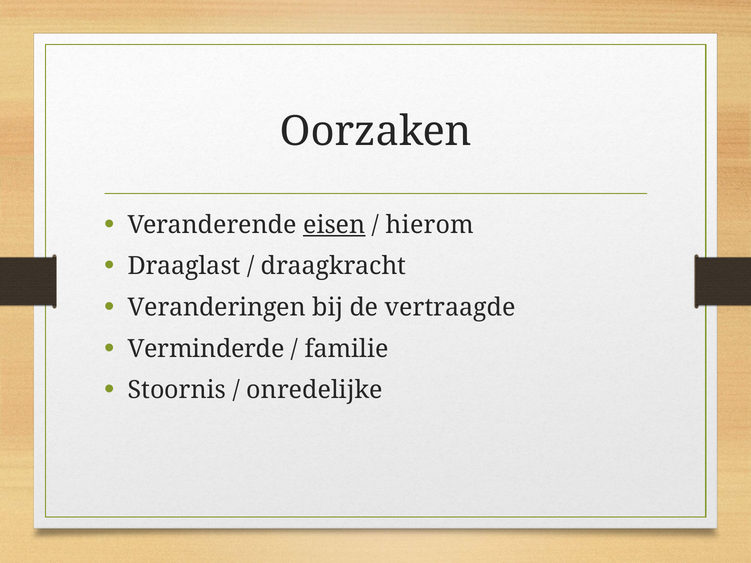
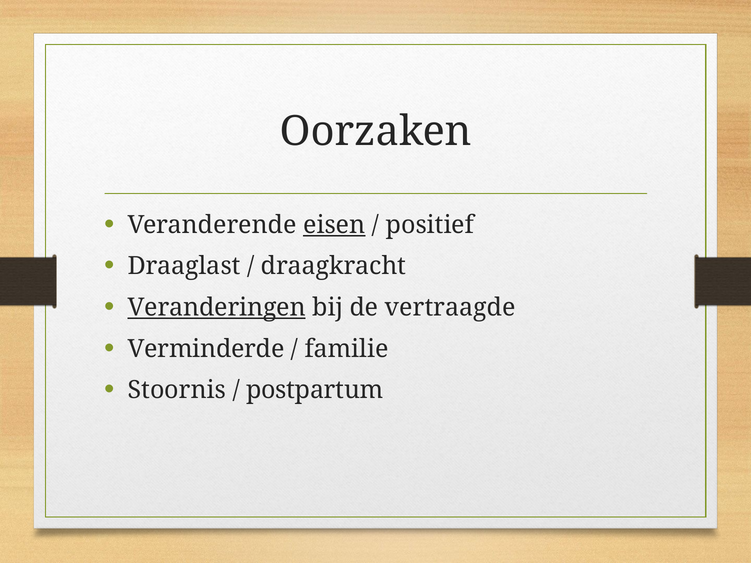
hierom: hierom -> positief
Veranderingen underline: none -> present
onredelijke: onredelijke -> postpartum
